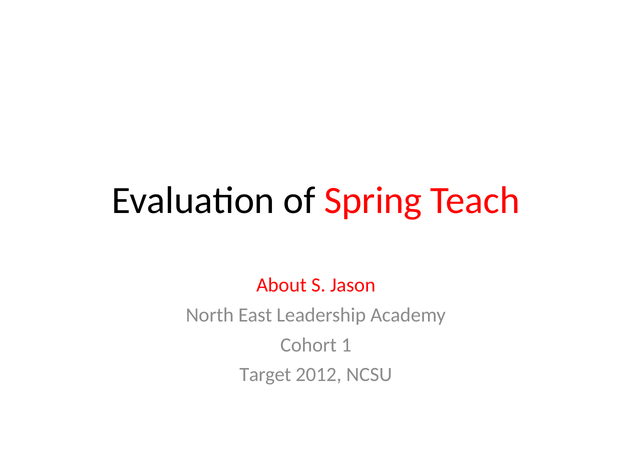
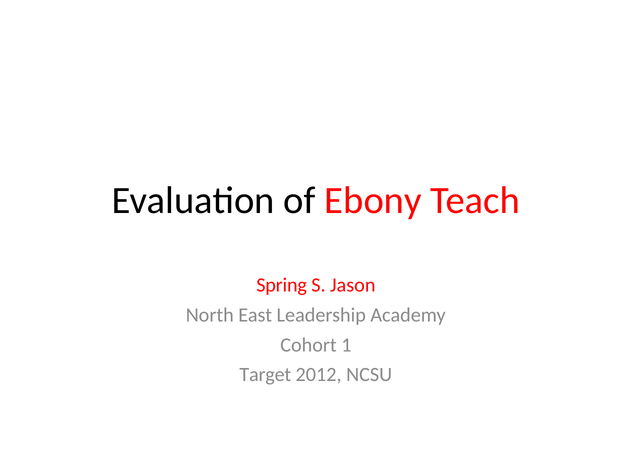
Spring: Spring -> Ebony
About: About -> Spring
